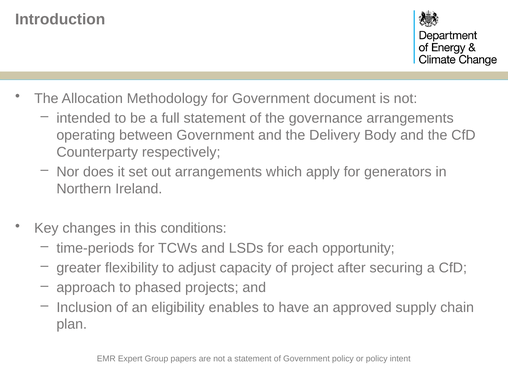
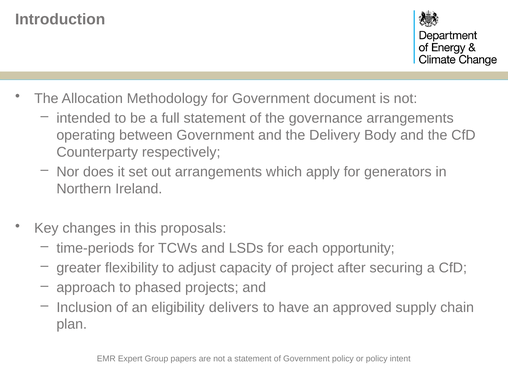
conditions: conditions -> proposals
enables: enables -> delivers
